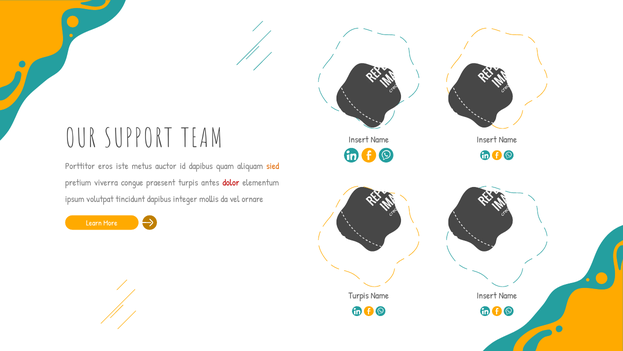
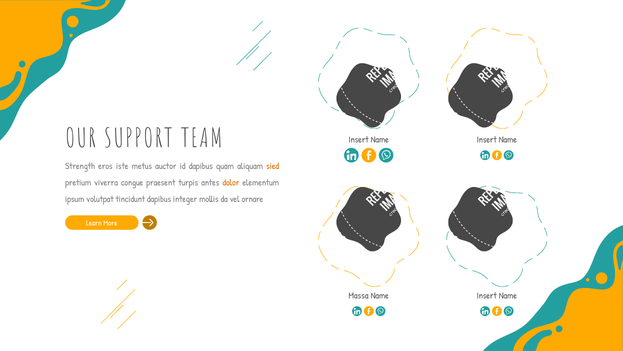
Porttitor: Porttitor -> Strength
dolor colour: red -> orange
Turpis at (359, 295): Turpis -> Massa
